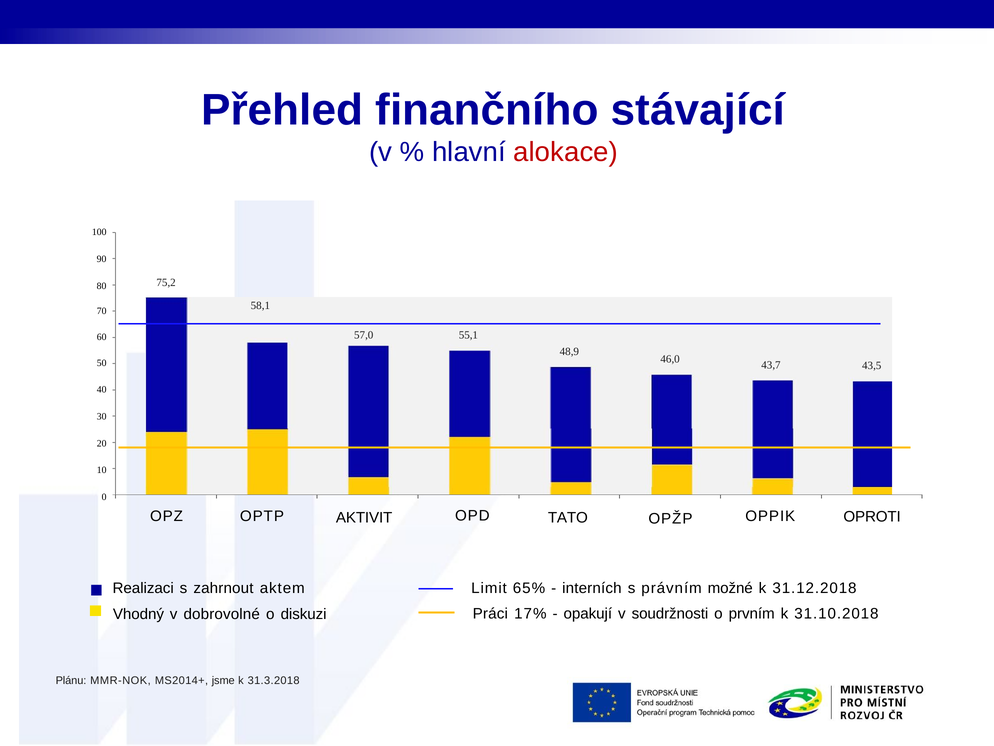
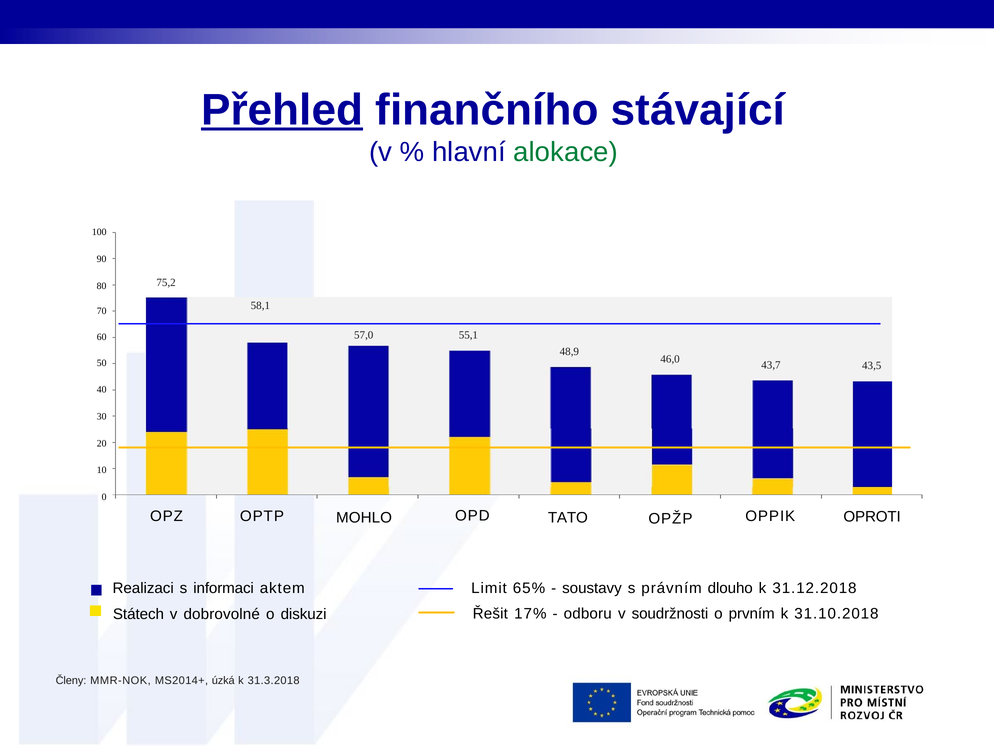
Přehled underline: none -> present
alokace colour: red -> green
AKTIVIT: AKTIVIT -> MOHLO
zahrnout: zahrnout -> informaci
interních: interních -> soustavy
možné: možné -> dlouho
Práci: Práci -> Řešit
opakují: opakují -> odboru
Vhodný: Vhodný -> Státech
Plánu: Plánu -> Členy
jsme: jsme -> úzká
